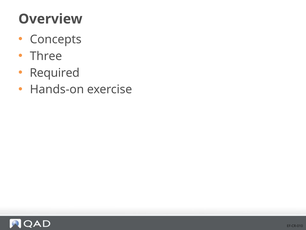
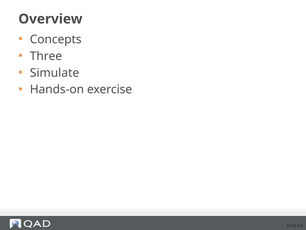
Required: Required -> Simulate
